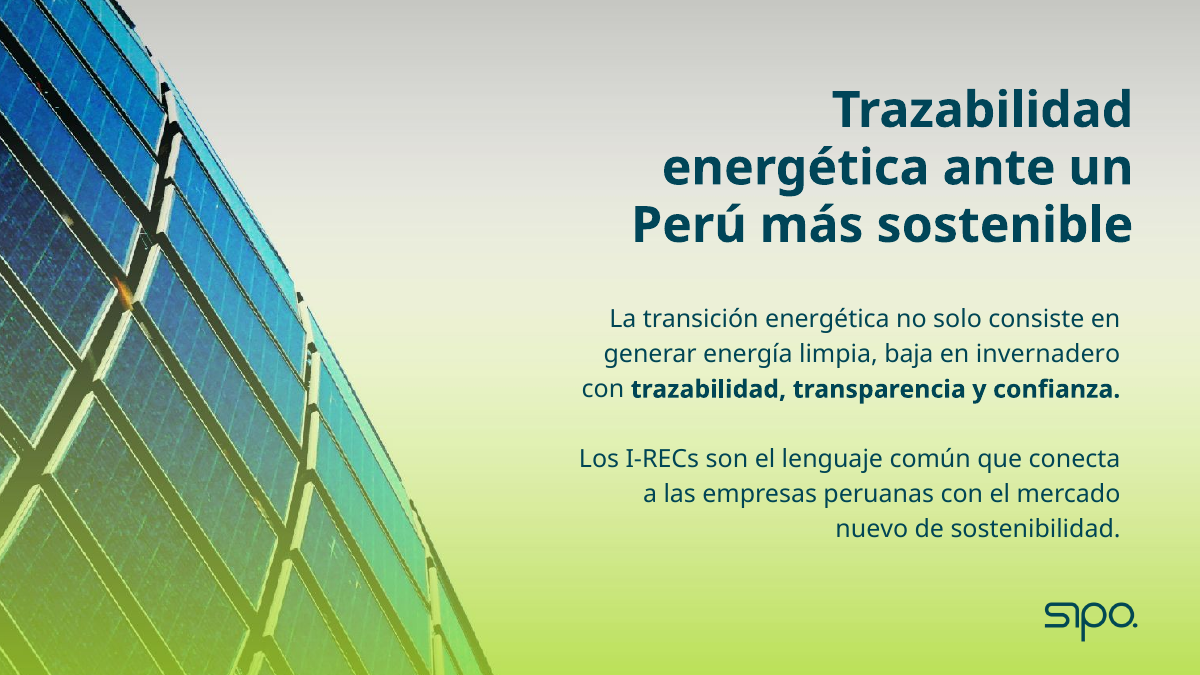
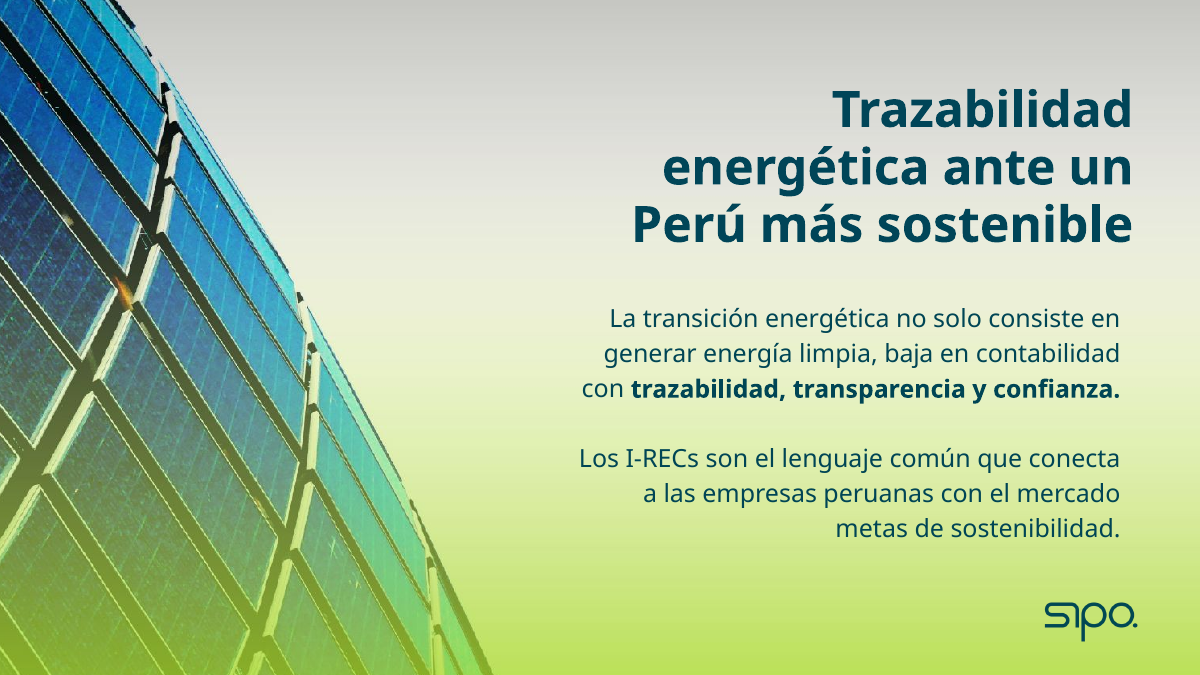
invernadero: invernadero -> contabilidad
nuevo: nuevo -> metas
